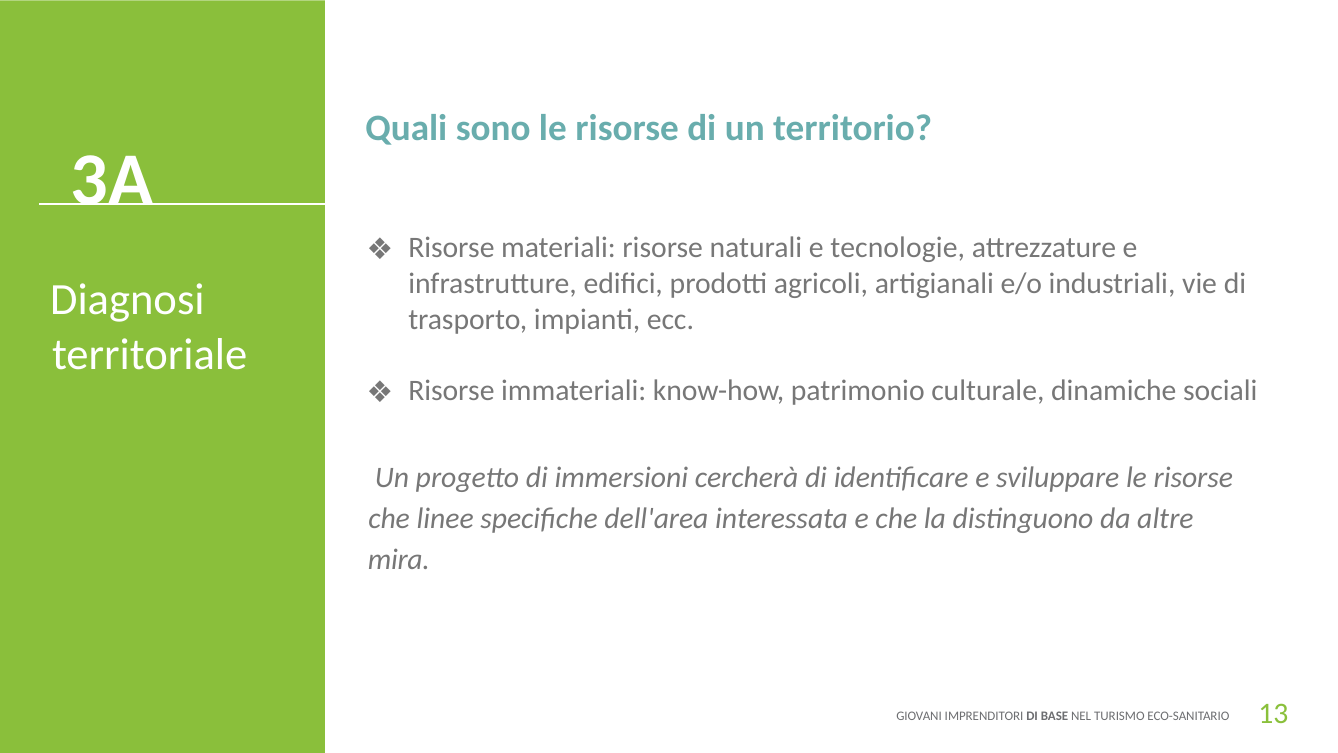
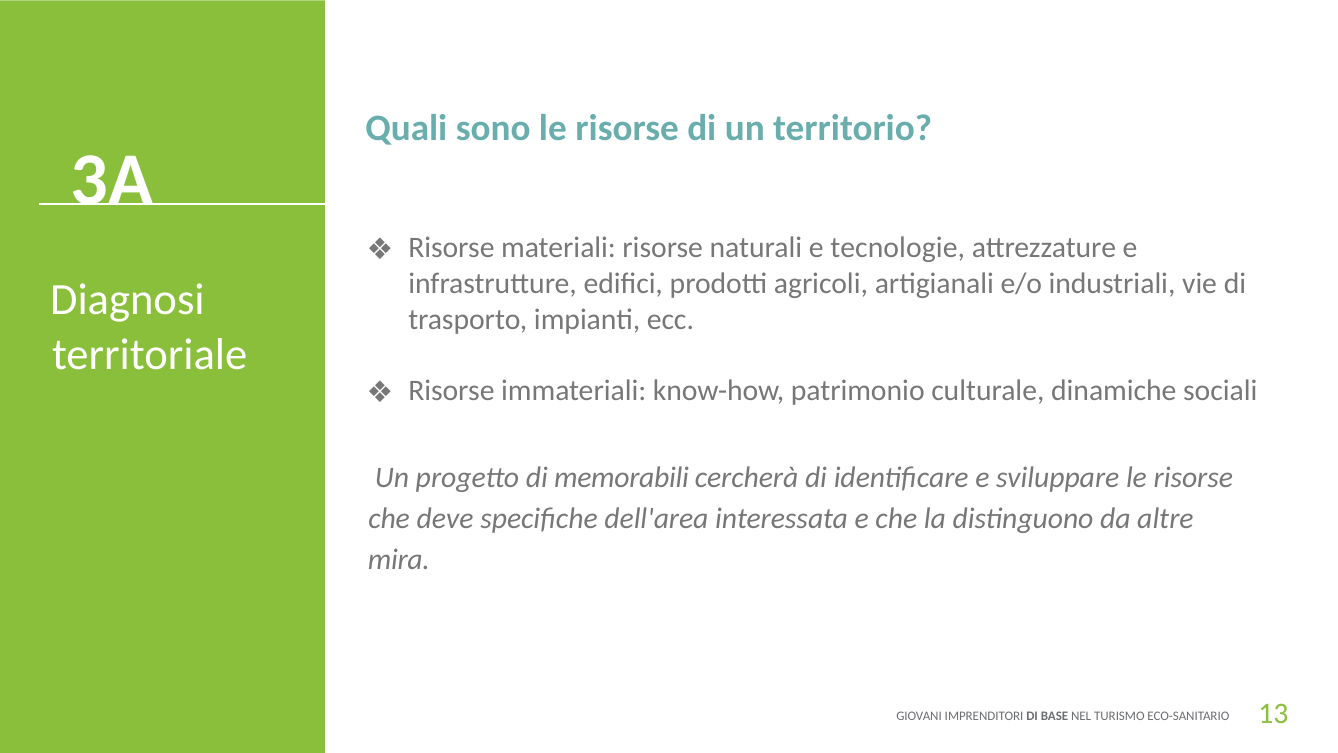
immersioni: immersioni -> memorabili
linee: linee -> deve
